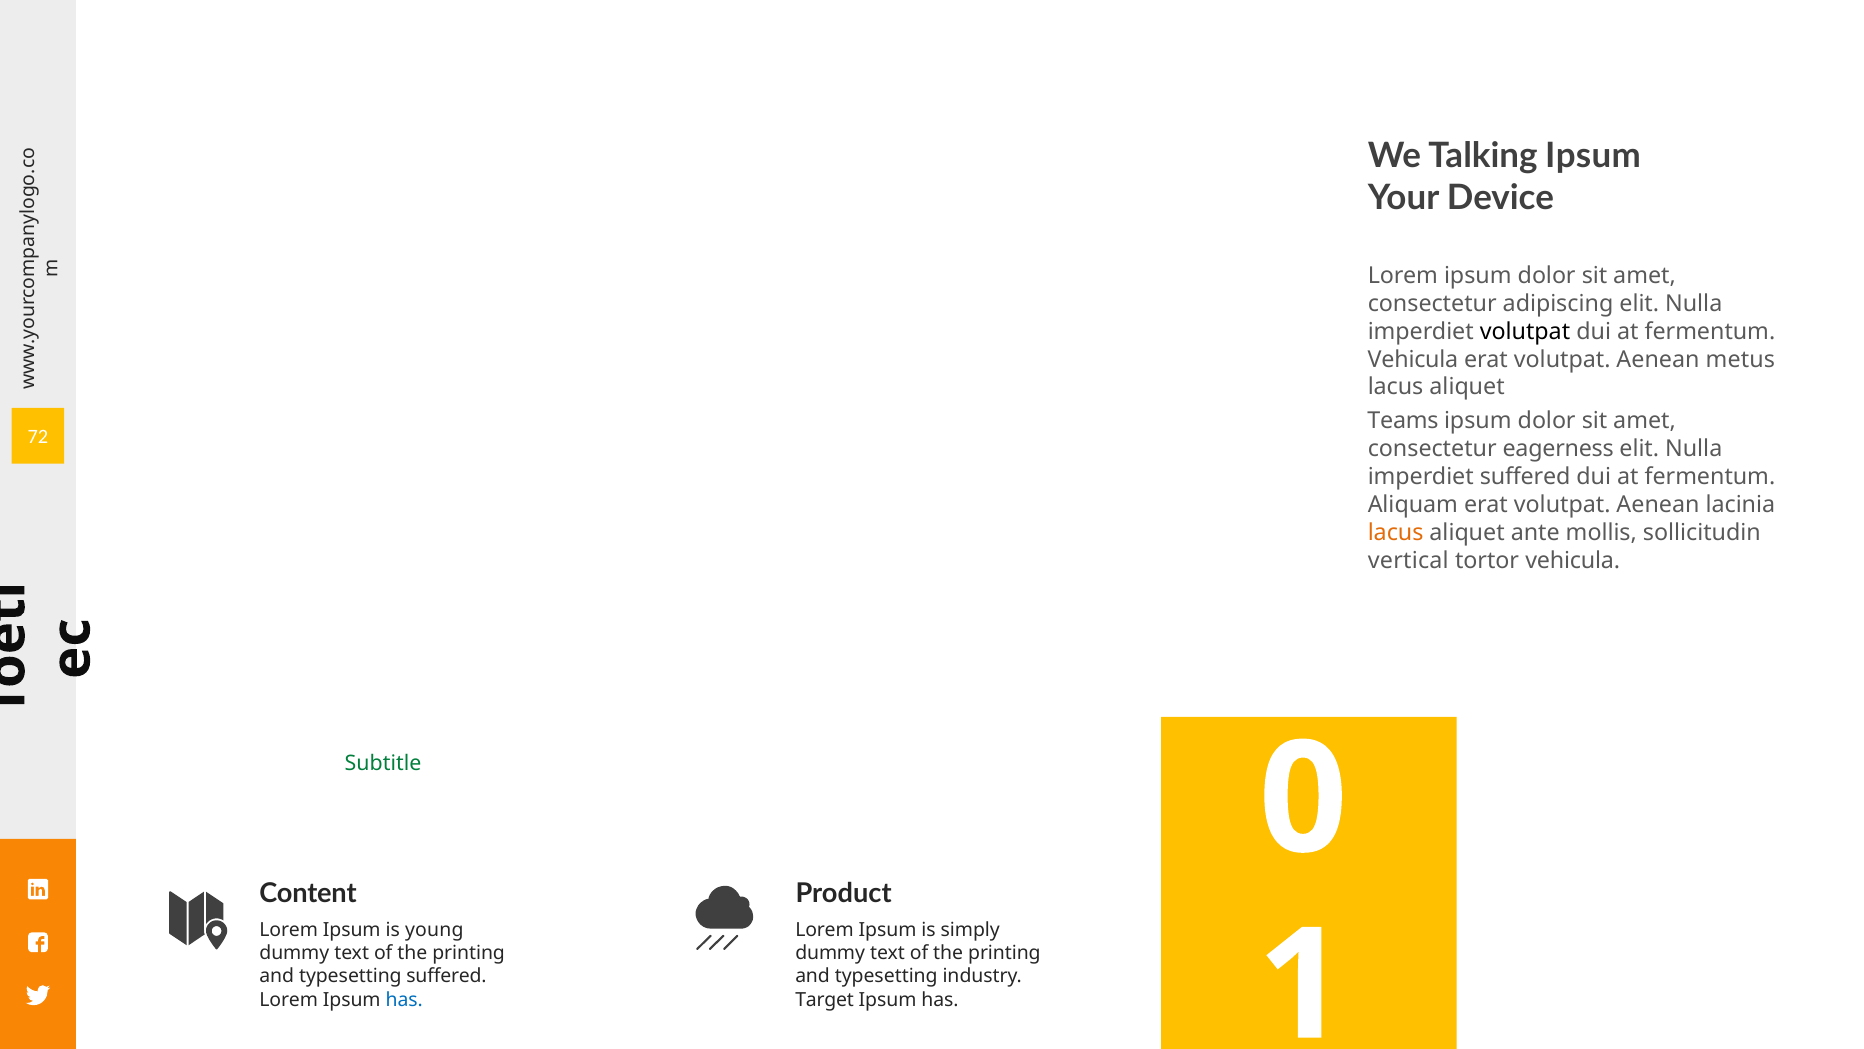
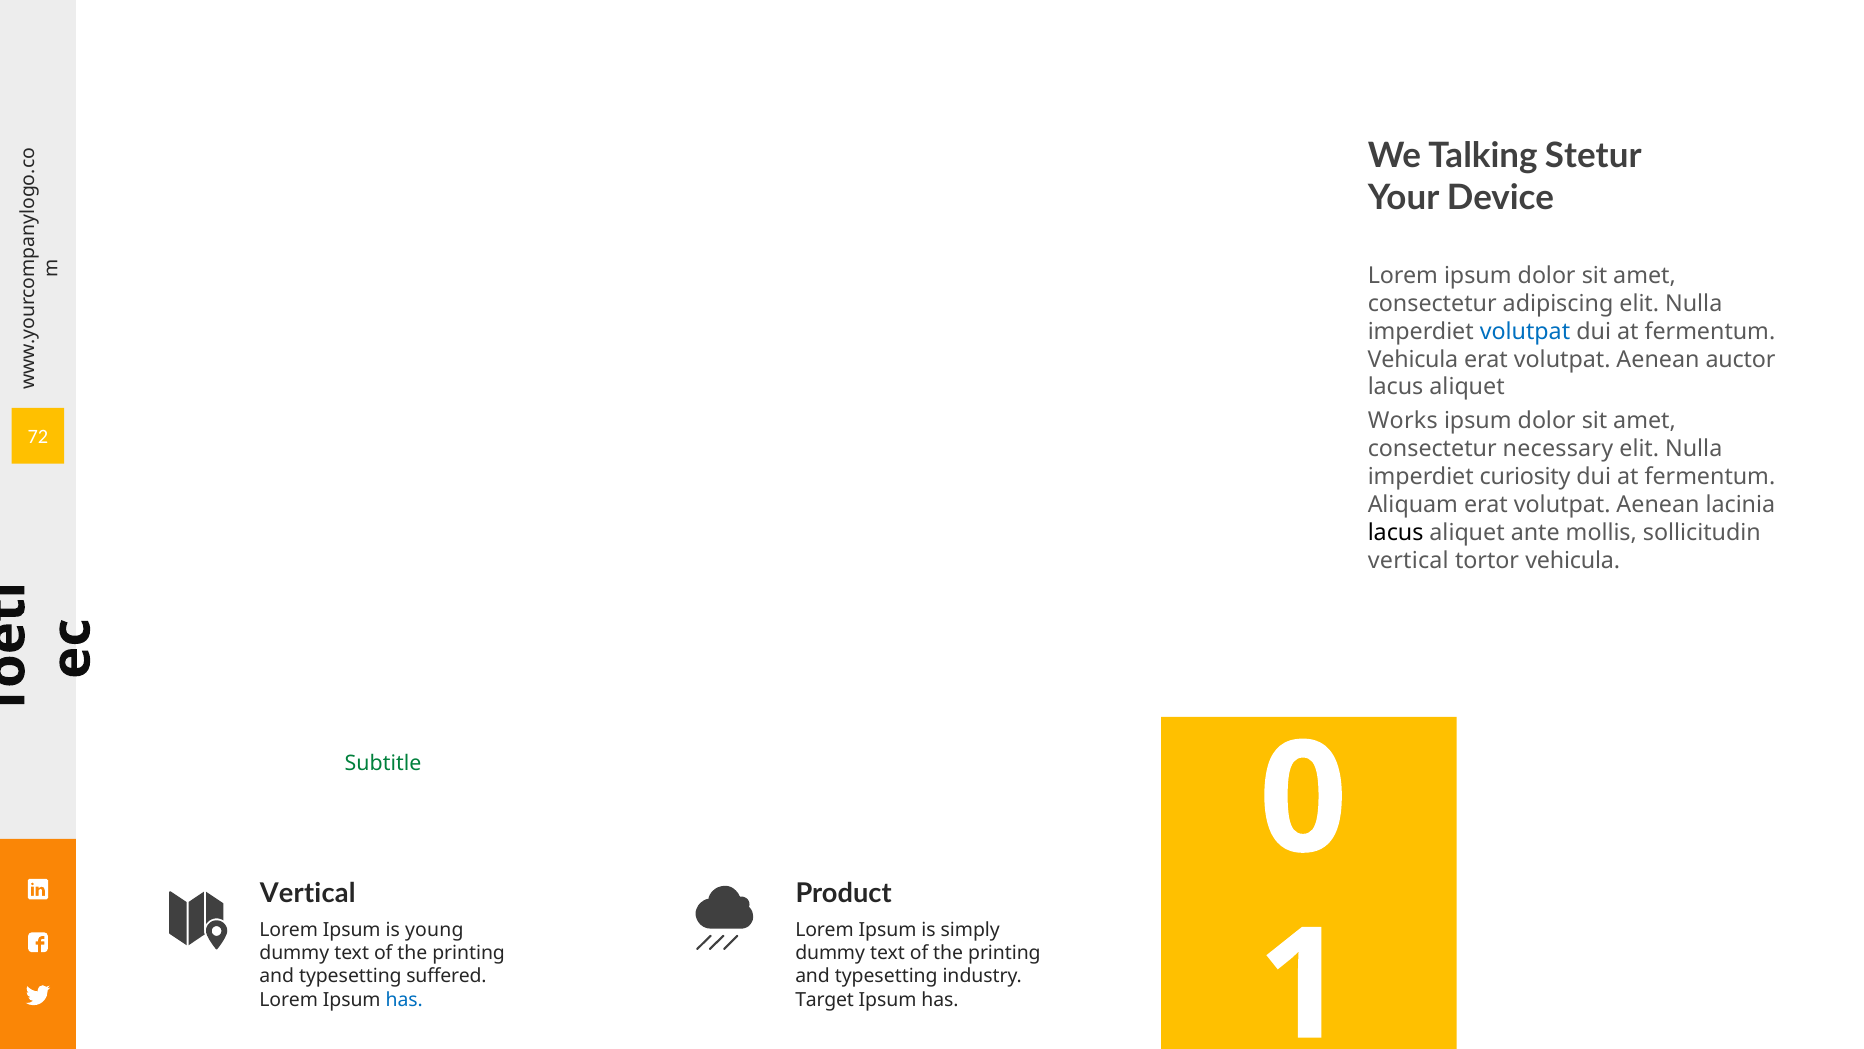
Talking Ipsum: Ipsum -> Stetur
volutpat at (1525, 331) colour: black -> blue
metus: metus -> auctor
Teams: Teams -> Works
eagerness: eagerness -> necessary
imperdiet suffered: suffered -> curiosity
lacus at (1396, 533) colour: orange -> black
Content at (308, 893): Content -> Vertical
